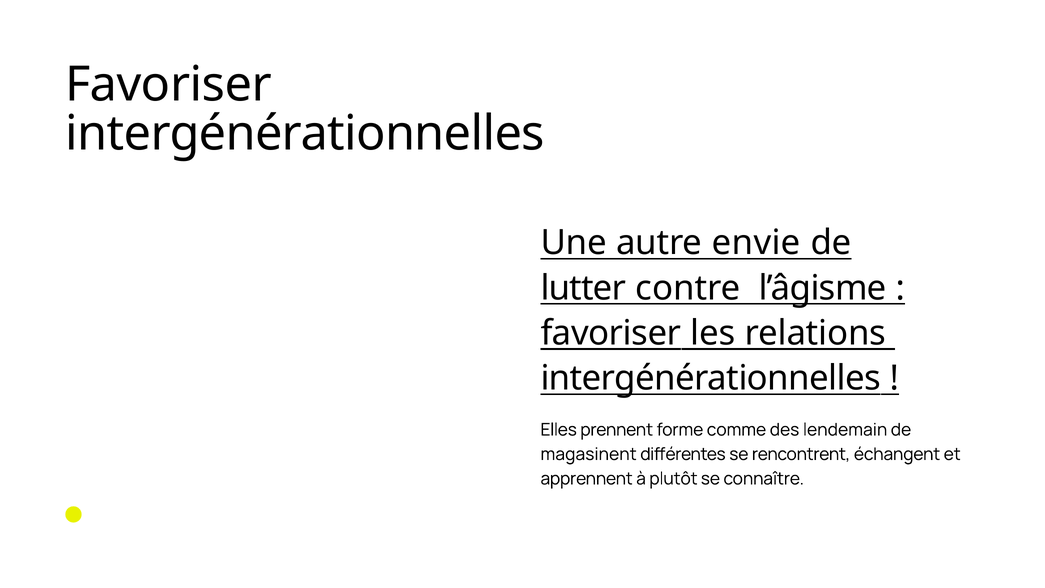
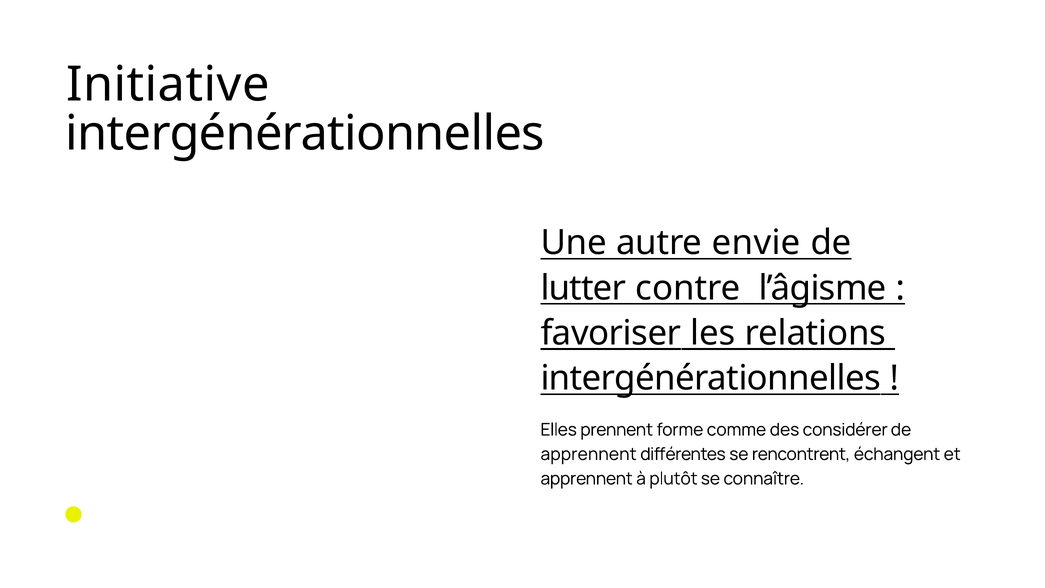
Favoriser at (168, 85): Favoriser -> Initiative
lendemain: lendemain -> considérer
magasinent at (589, 454): magasinent -> apprennent
